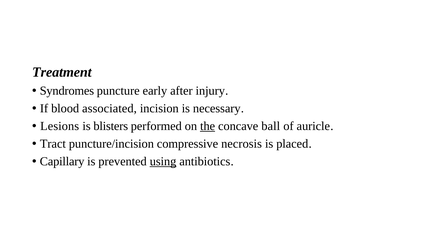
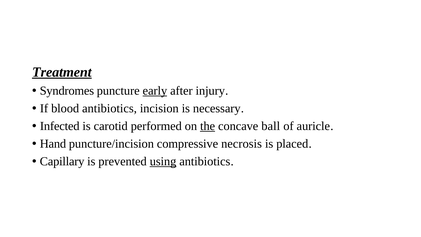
Treatment underline: none -> present
early underline: none -> present
blood associated: associated -> antibiotics
Lesions: Lesions -> Infected
blisters: blisters -> carotid
Tract: Tract -> Hand
